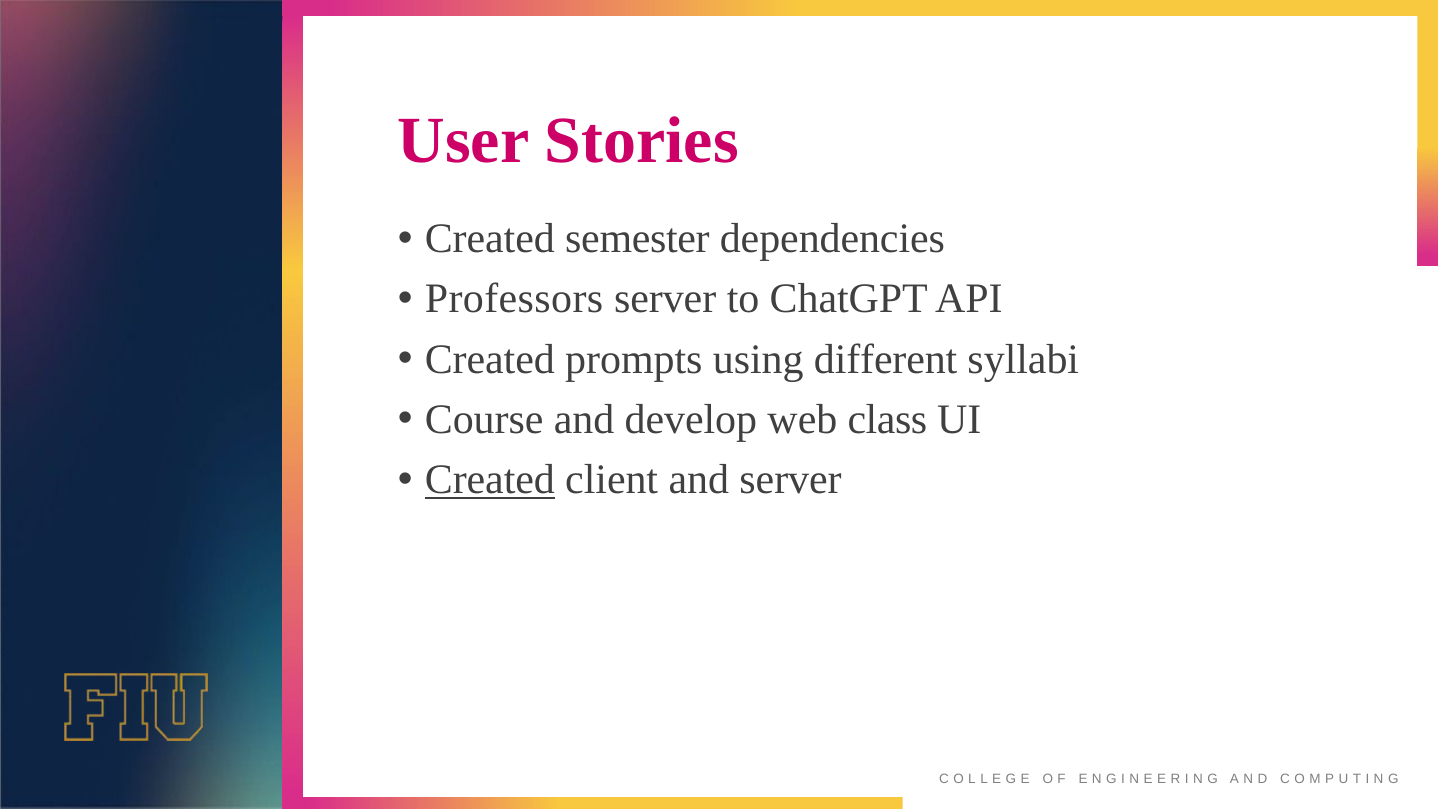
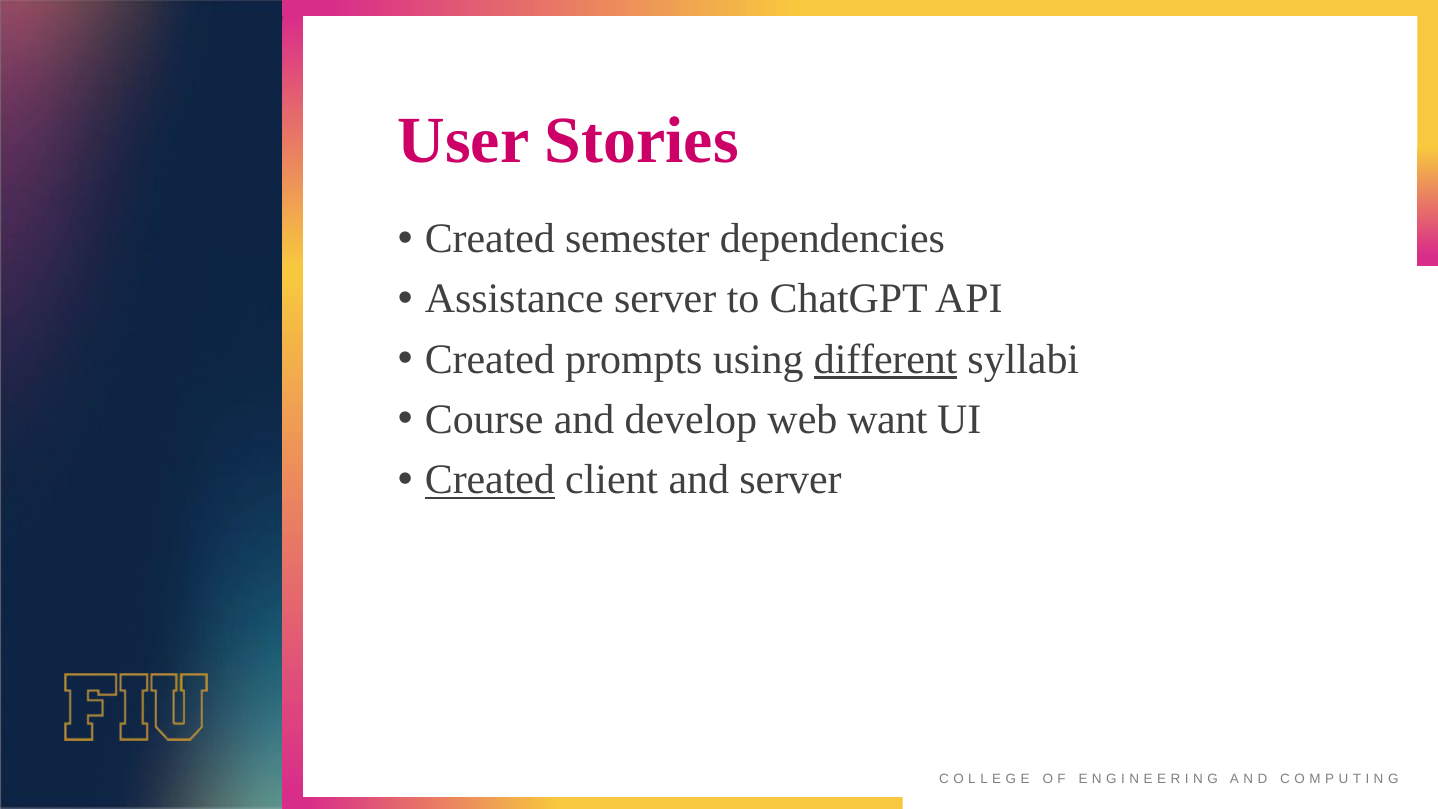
Professors: Professors -> Assistance
different underline: none -> present
class: class -> want
